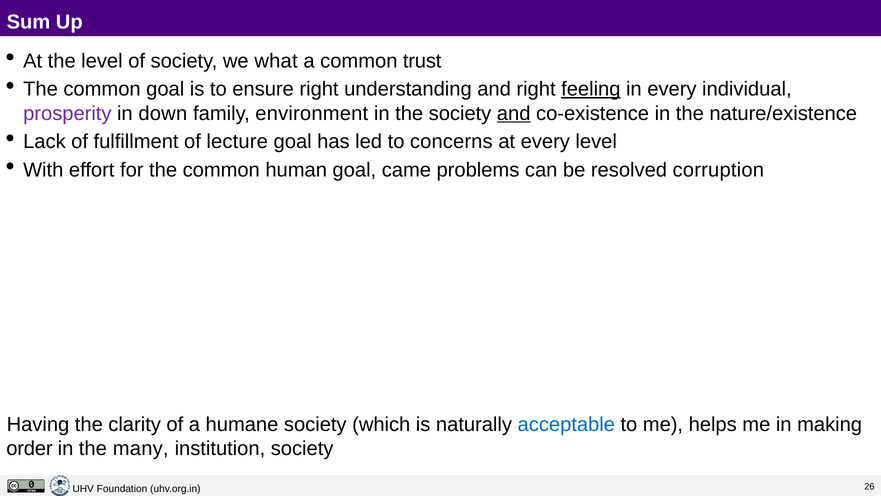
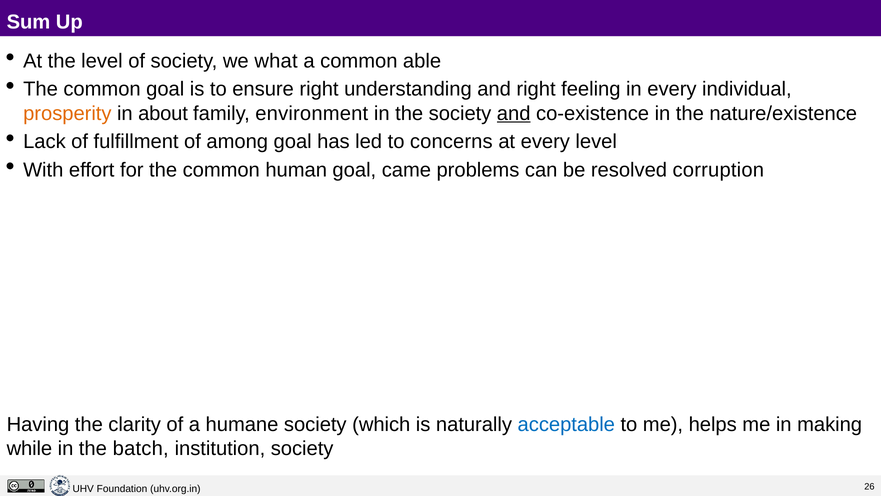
trust: trust -> able
feeling underline: present -> none
prosperity colour: purple -> orange
down: down -> about
lecture: lecture -> among
order: order -> while
many: many -> batch
